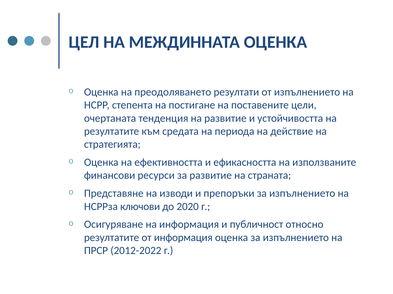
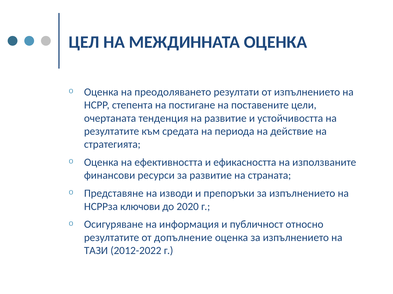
от информация: информация -> допълнение
ПРСР: ПРСР -> ТАЗИ
